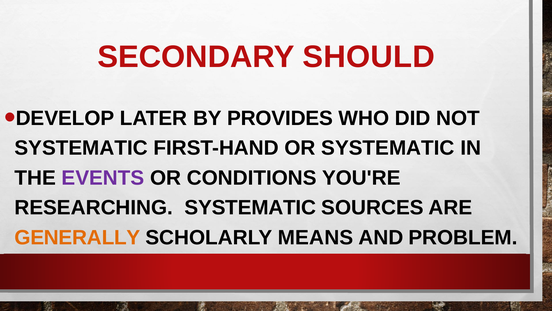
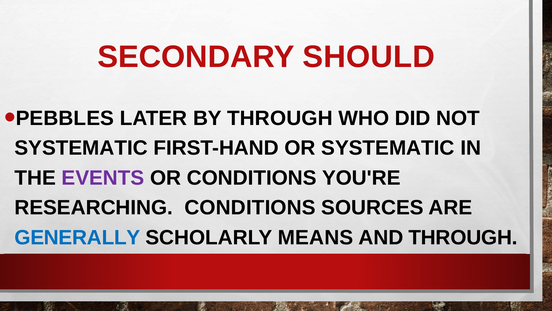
DEVELOP: DEVELOP -> PEBBLES
BY PROVIDES: PROVIDES -> THROUGH
RESEARCHING SYSTEMATIC: SYSTEMATIC -> CONDITIONS
GENERALLY colour: orange -> blue
AND PROBLEM: PROBLEM -> THROUGH
